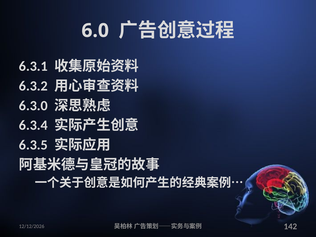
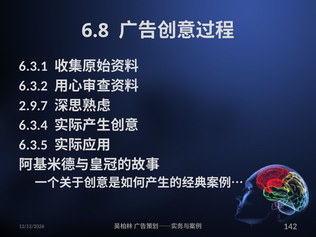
6.0: 6.0 -> 6.8
6.3.0: 6.3.0 -> 2.9.7
